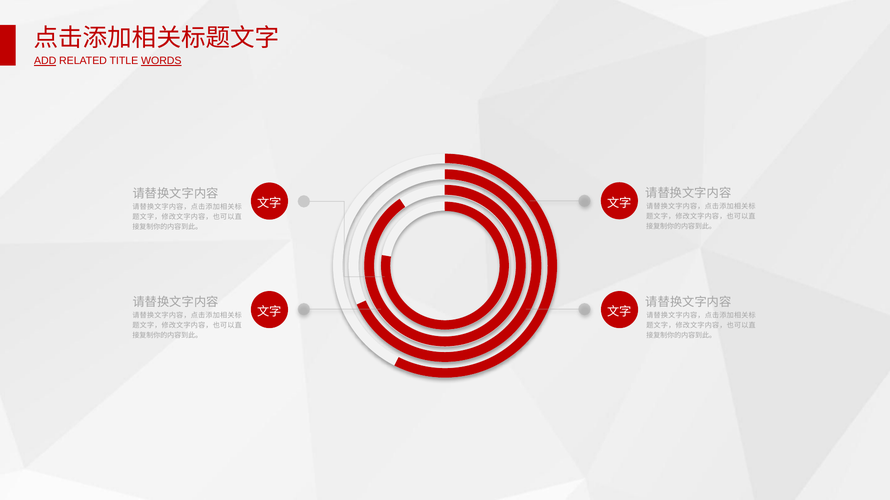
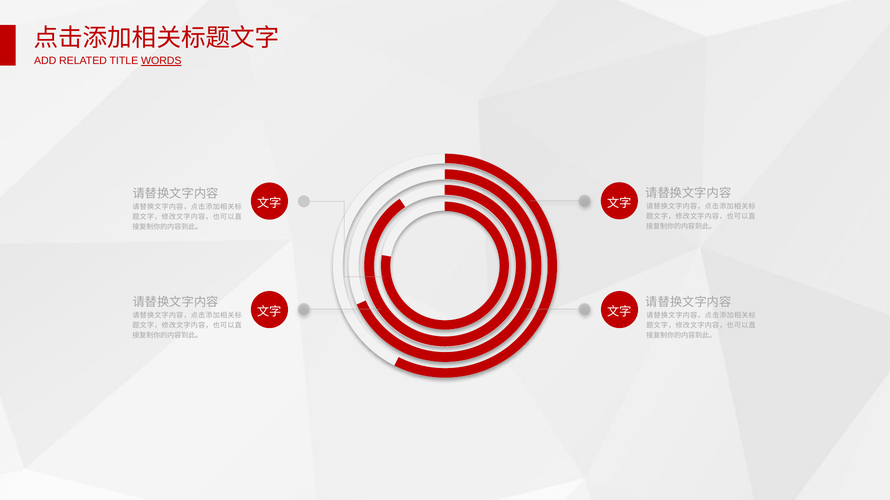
ADD underline: present -> none
